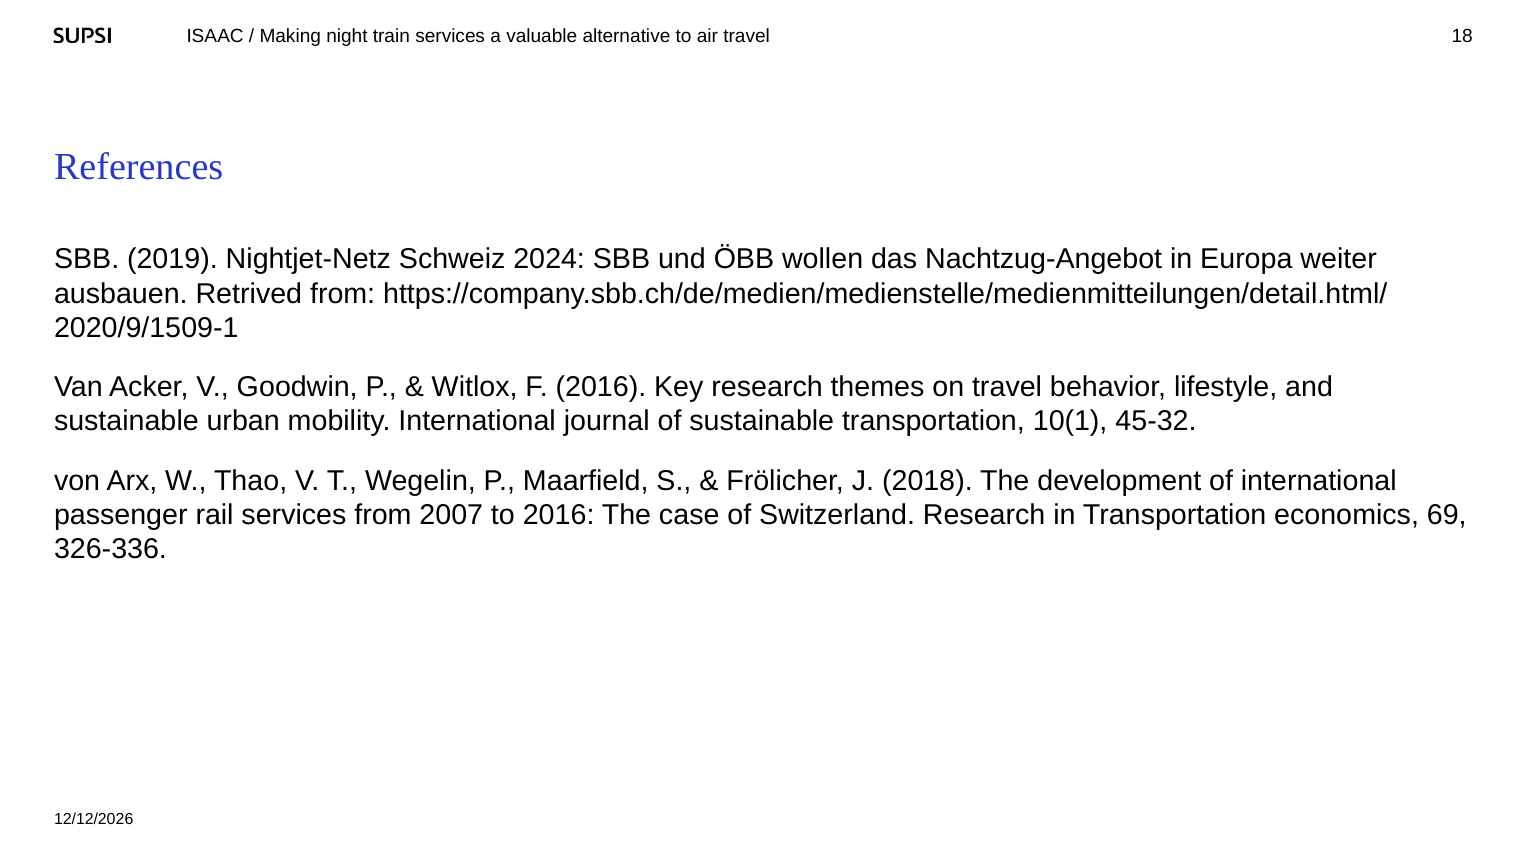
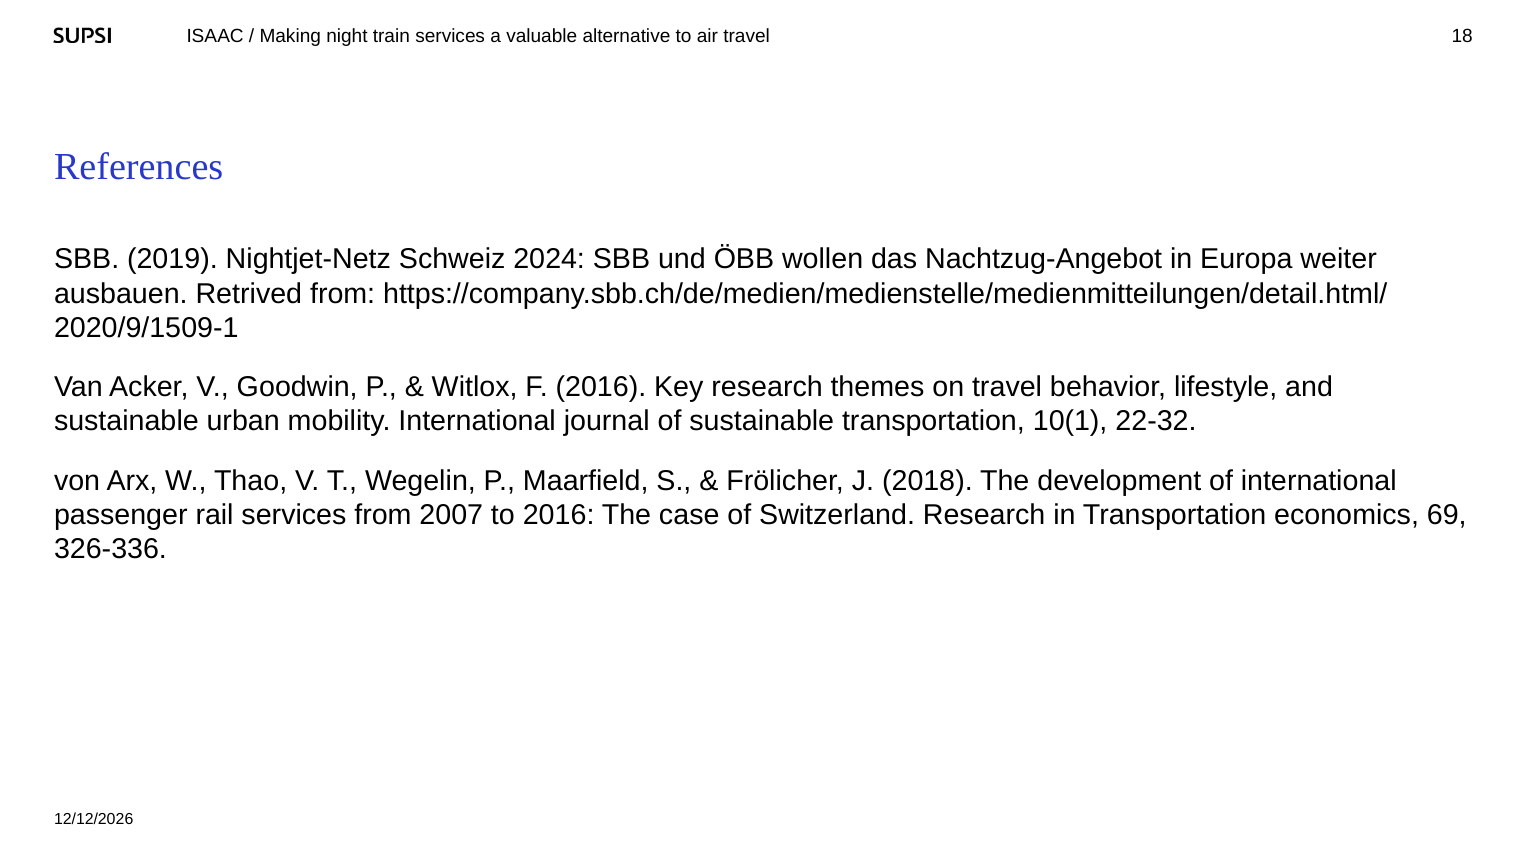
45-32: 45-32 -> 22-32
